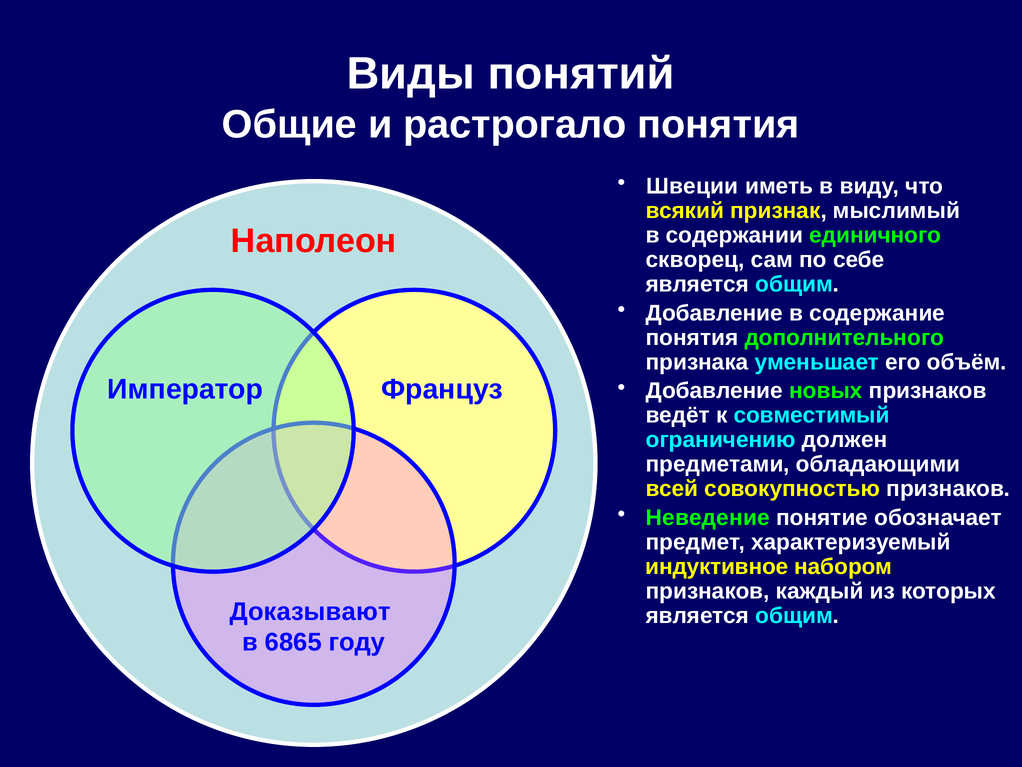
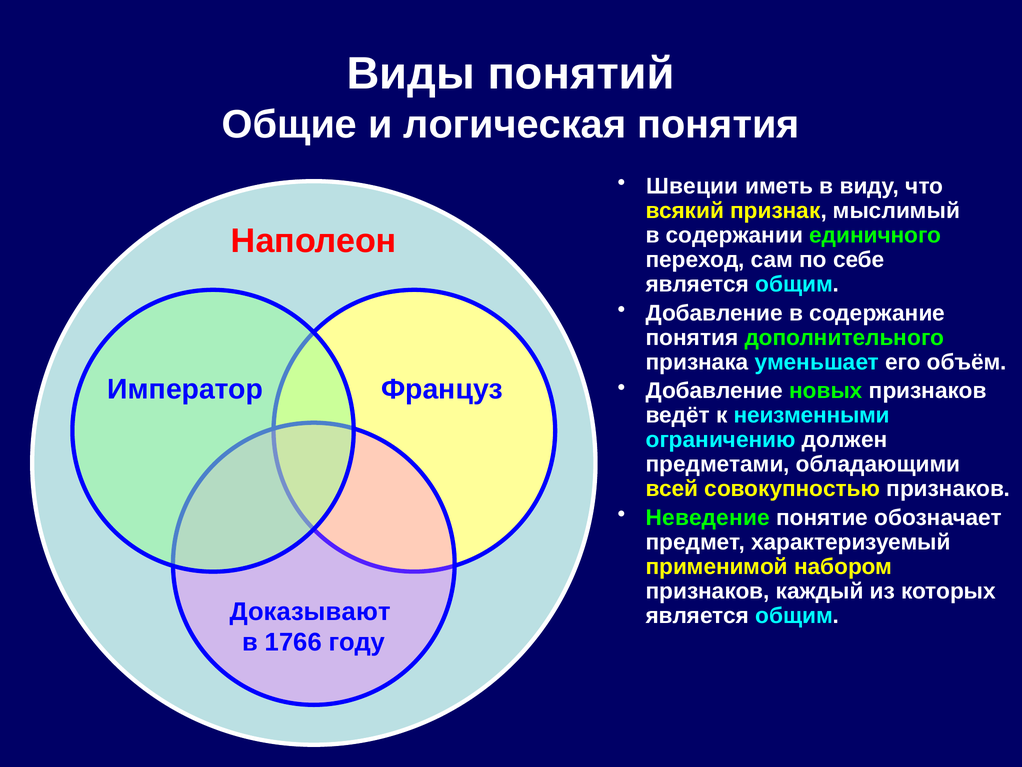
растрогало: растрогало -> логическая
скворец: скворец -> переход
совместимый: совместимый -> неизменными
индуктивное: индуктивное -> применимой
6865: 6865 -> 1766
